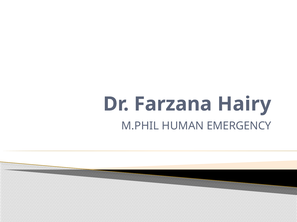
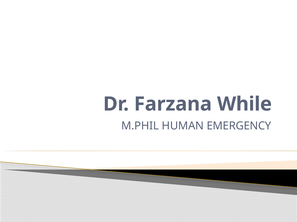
Hairy: Hairy -> While
